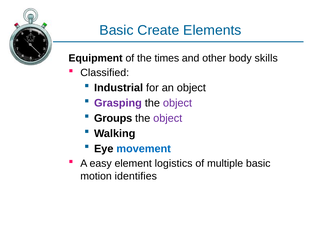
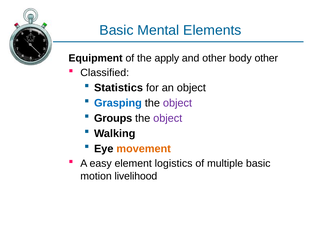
Create: Create -> Mental
times: times -> apply
body skills: skills -> other
Industrial: Industrial -> Statistics
Grasping colour: purple -> blue
movement colour: blue -> orange
identifies: identifies -> livelihood
